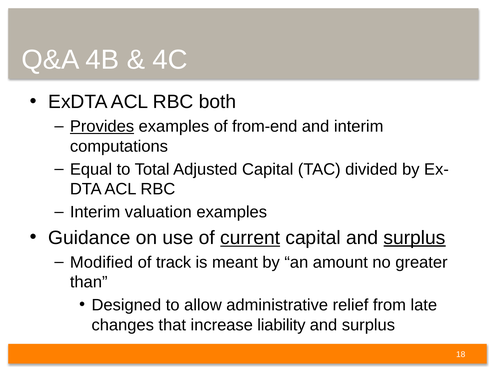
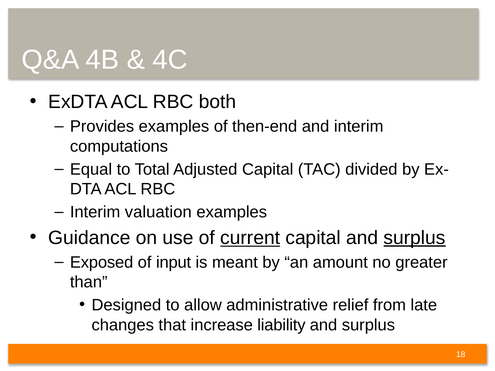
Provides underline: present -> none
from-end: from-end -> then-end
Modified: Modified -> Exposed
track: track -> input
